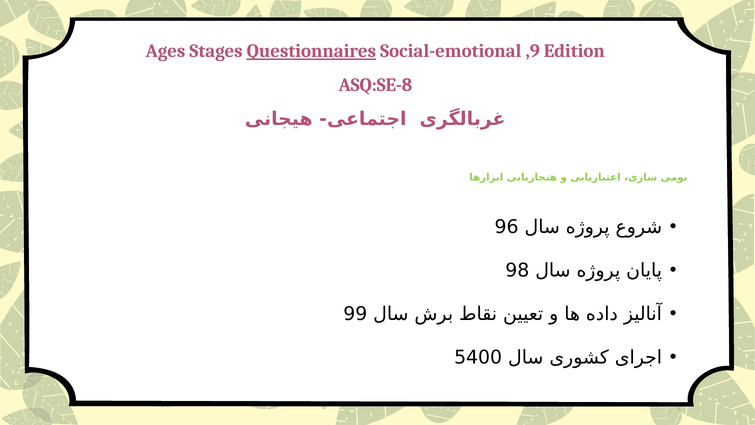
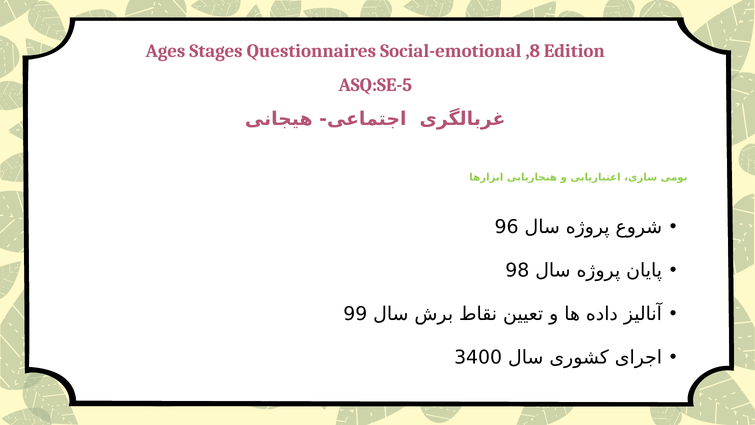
Questionnaires underline: present -> none
,9: ,9 -> ,8
ASQ:SE-8: ASQ:SE-8 -> ASQ:SE-5
5400: 5400 -> 3400
